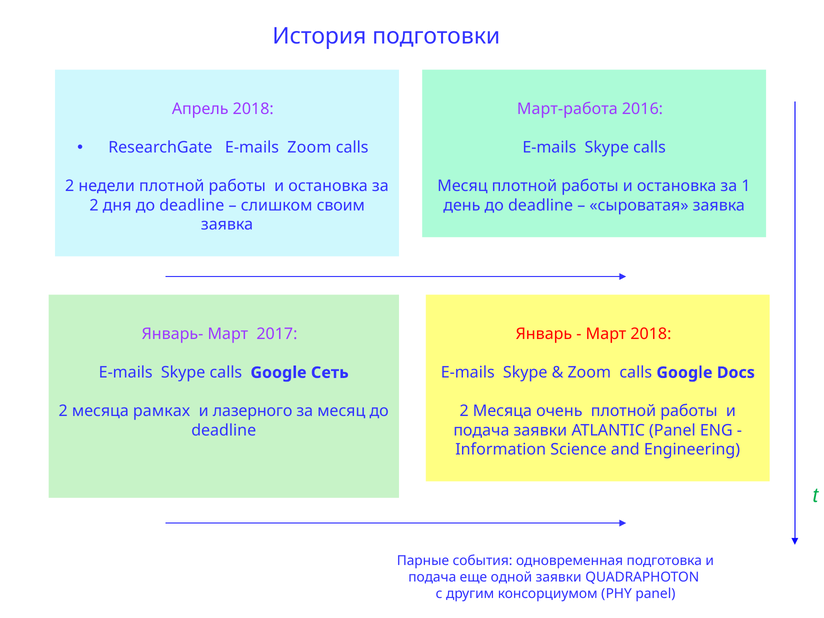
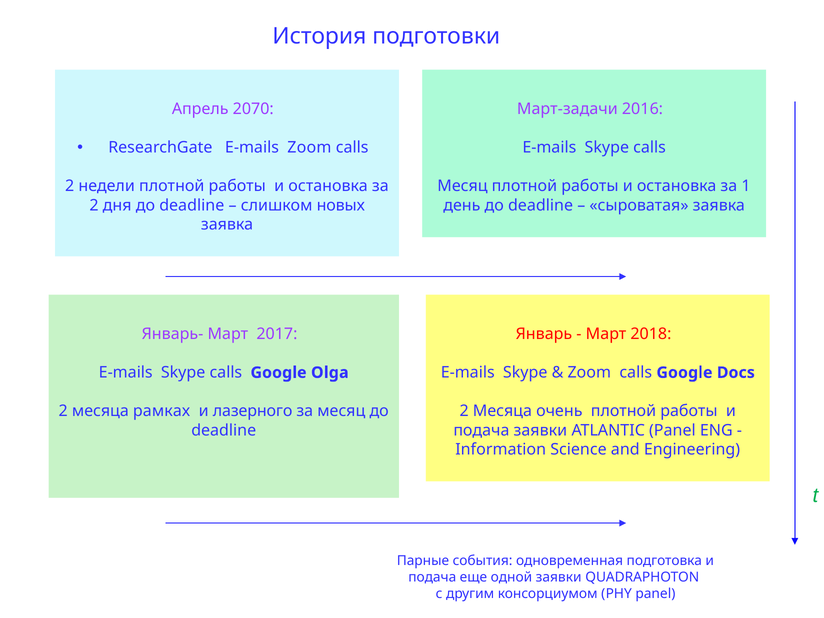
Aпрель 2018: 2018 -> 2070
Март-работа: Март-работа -> Март-задачи
своим: своим -> новых
Сеть: Сеть -> Olga
